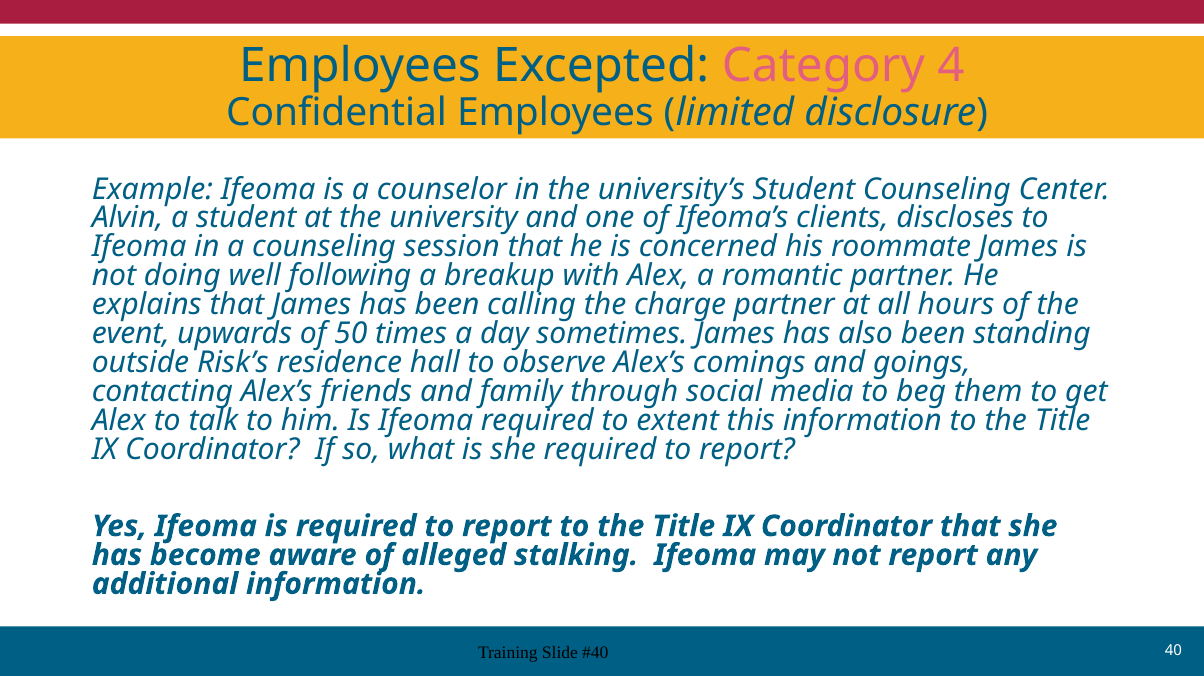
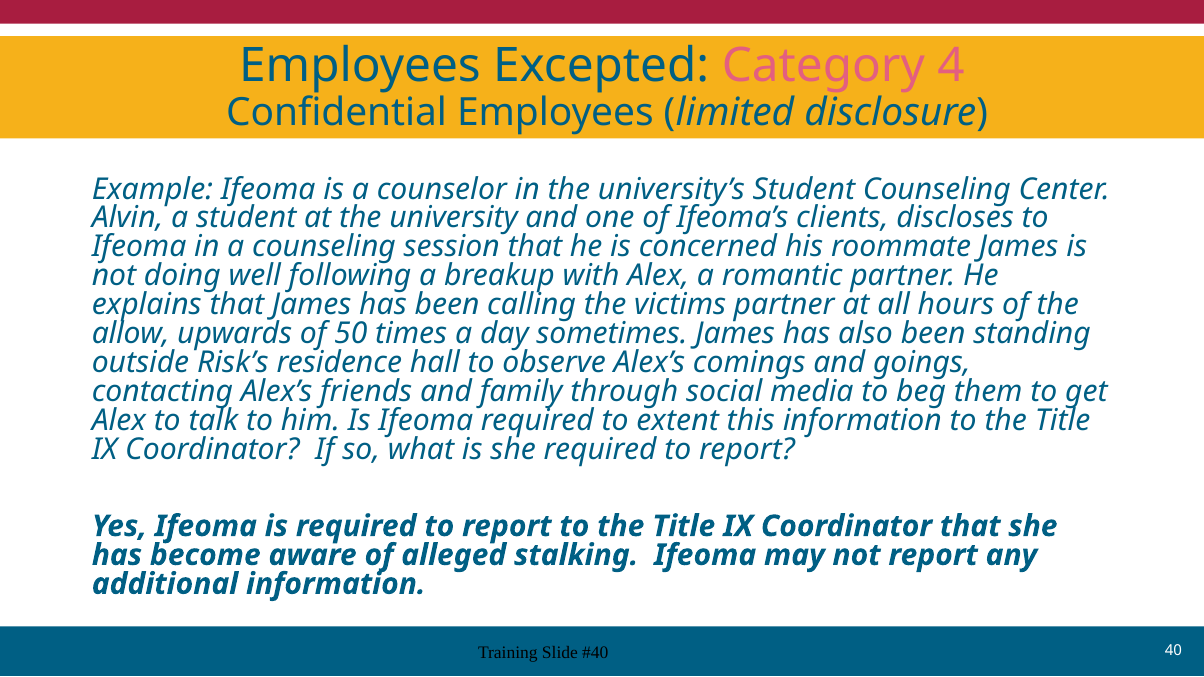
charge: charge -> victims
event: event -> allow
